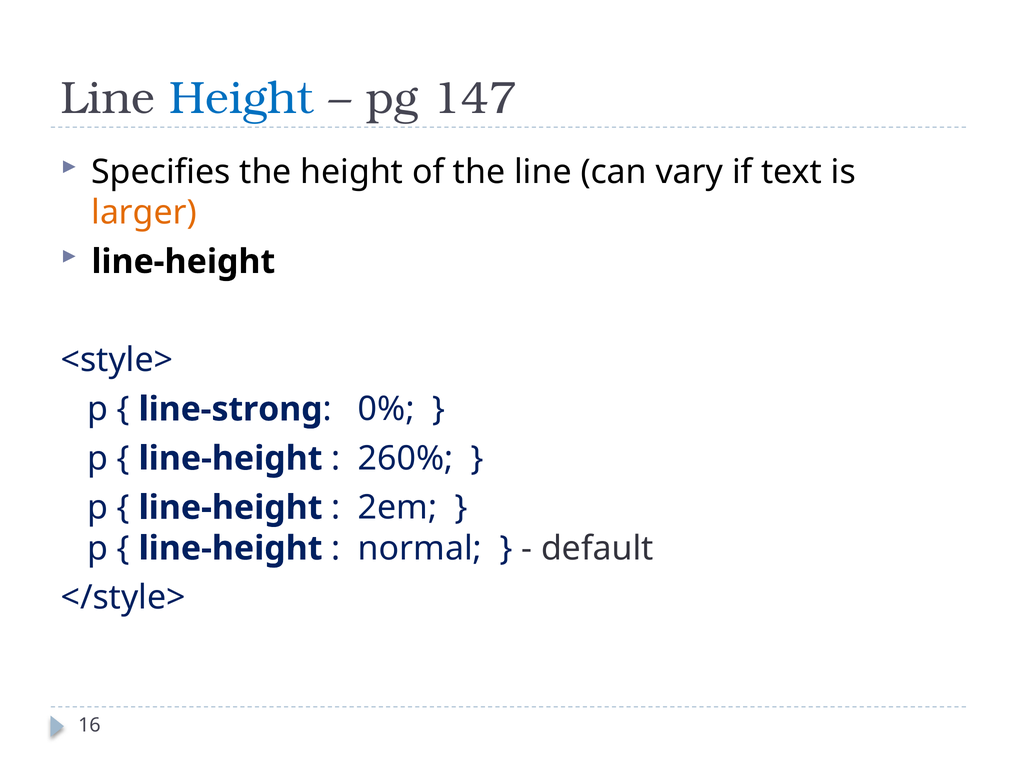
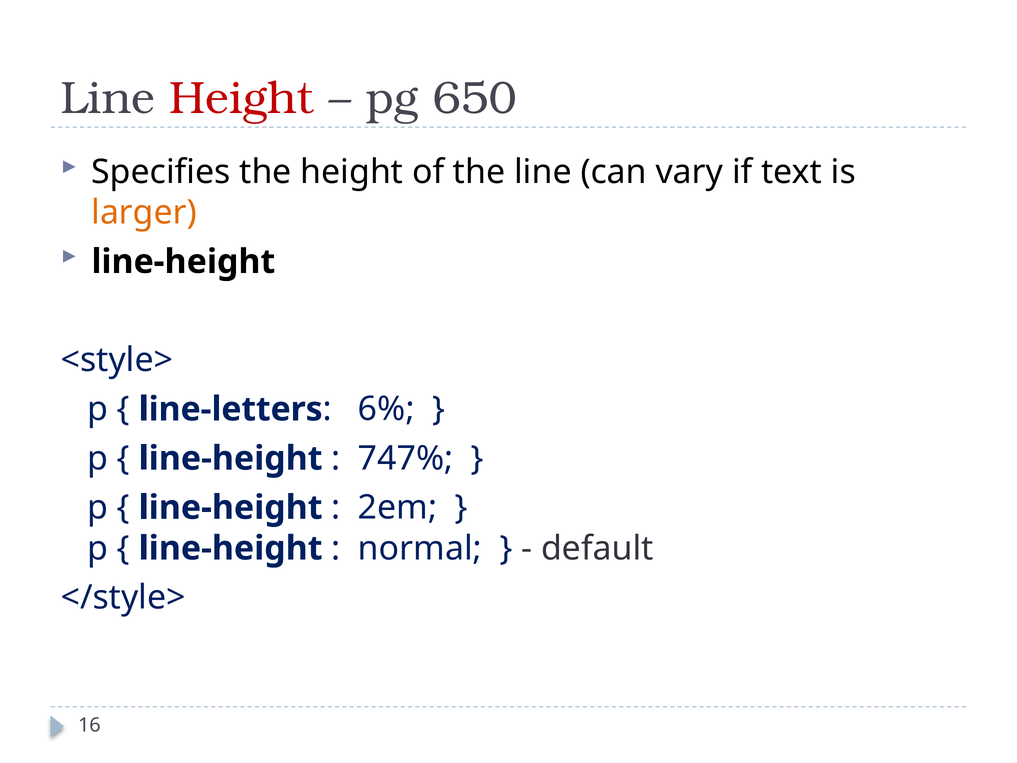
Height at (242, 98) colour: blue -> red
147: 147 -> 650
line-strong: line-strong -> line-letters
0%: 0% -> 6%
260%: 260% -> 747%
